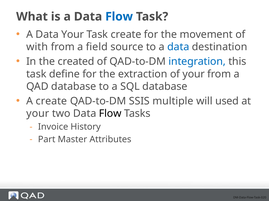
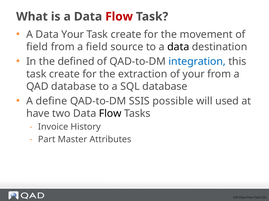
Flow at (119, 17) colour: blue -> red
with at (37, 47): with -> field
data at (178, 47) colour: blue -> black
created: created -> defined
define at (64, 74): define -> create
A create: create -> define
multiple: multiple -> possible
your at (38, 114): your -> have
